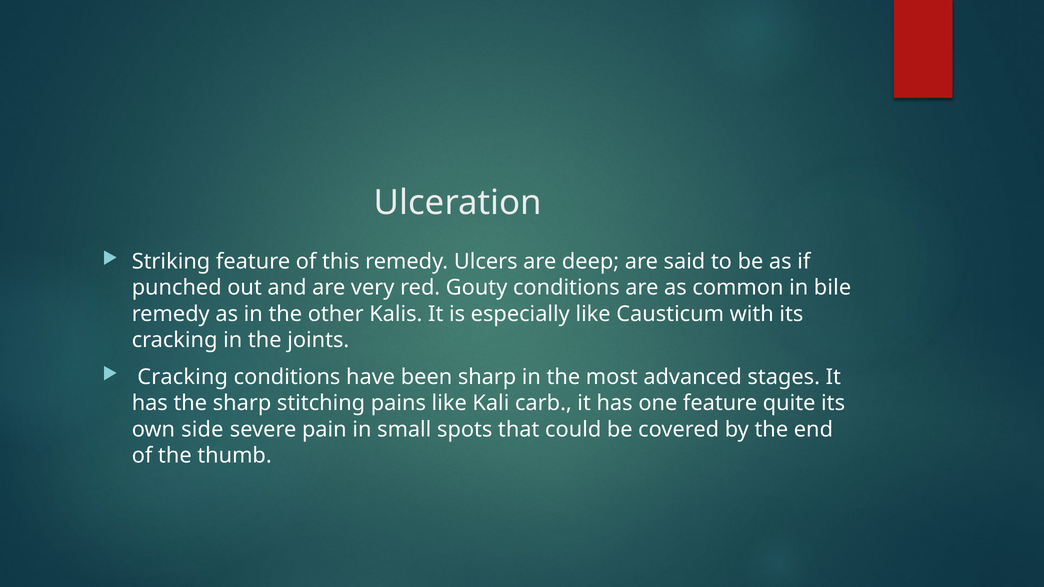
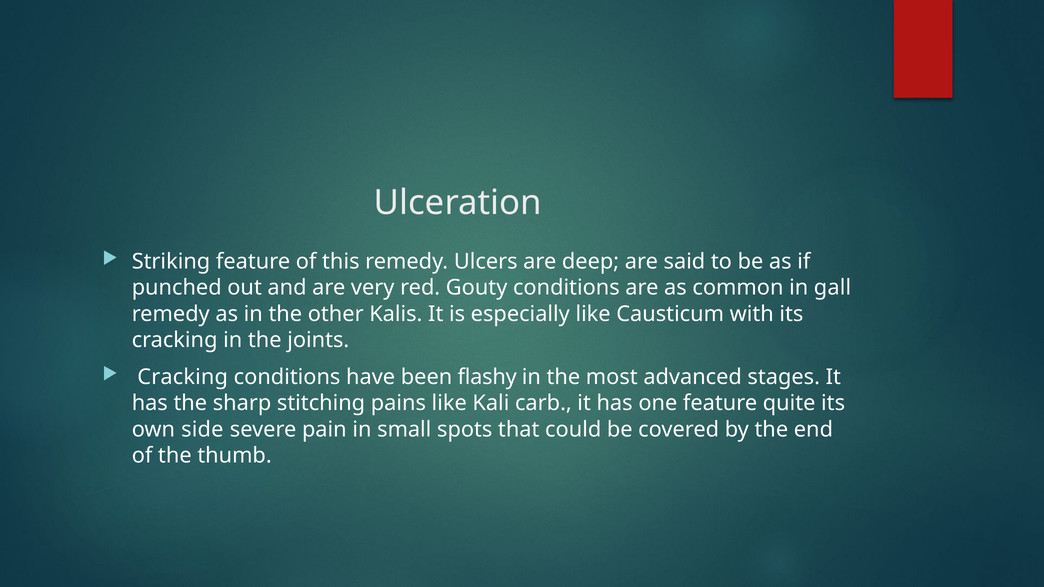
bile: bile -> gall
been sharp: sharp -> flashy
